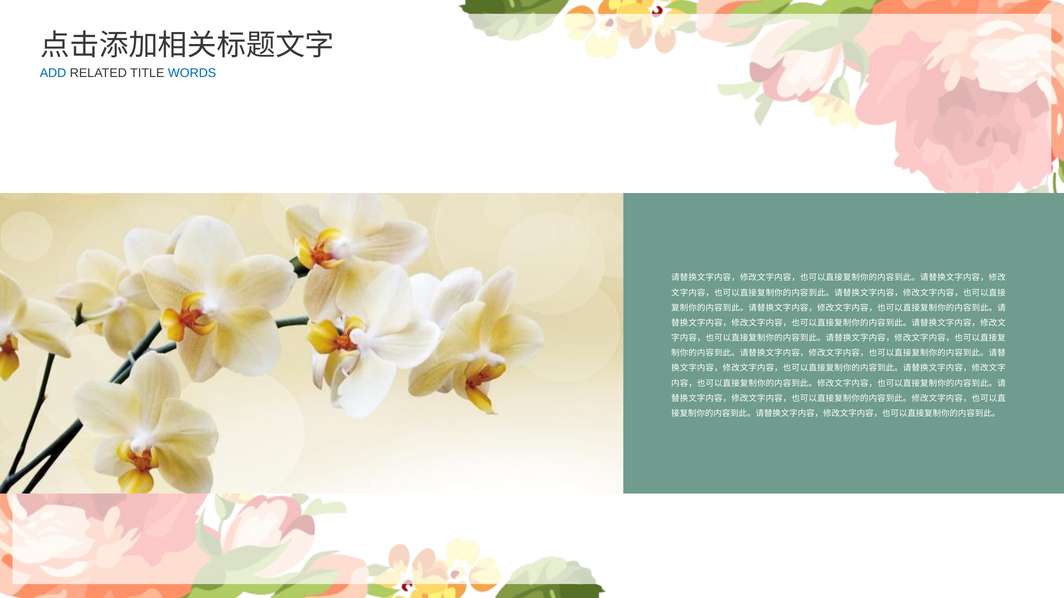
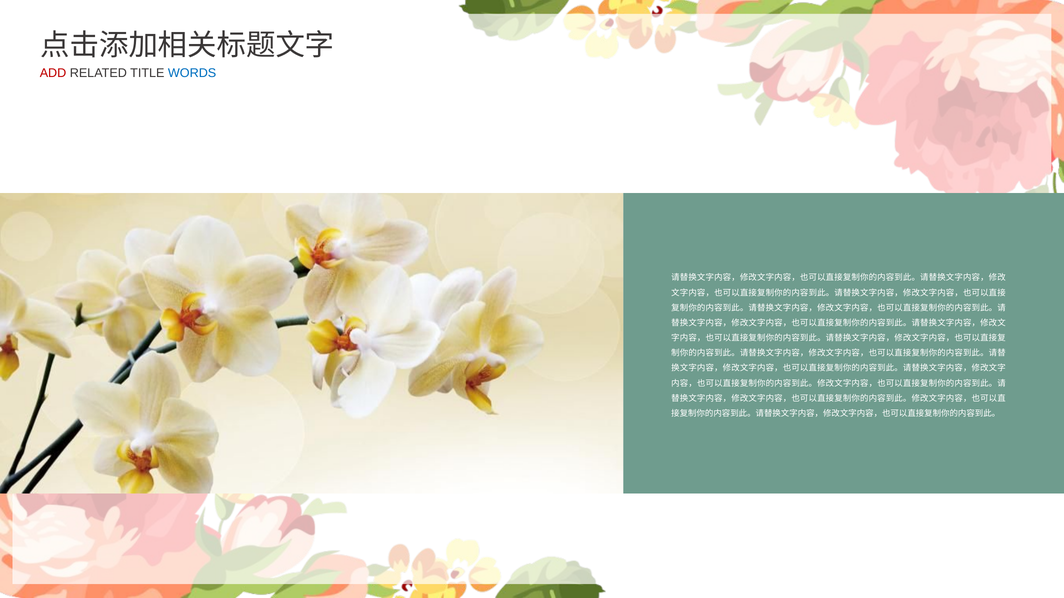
ADD colour: blue -> red
